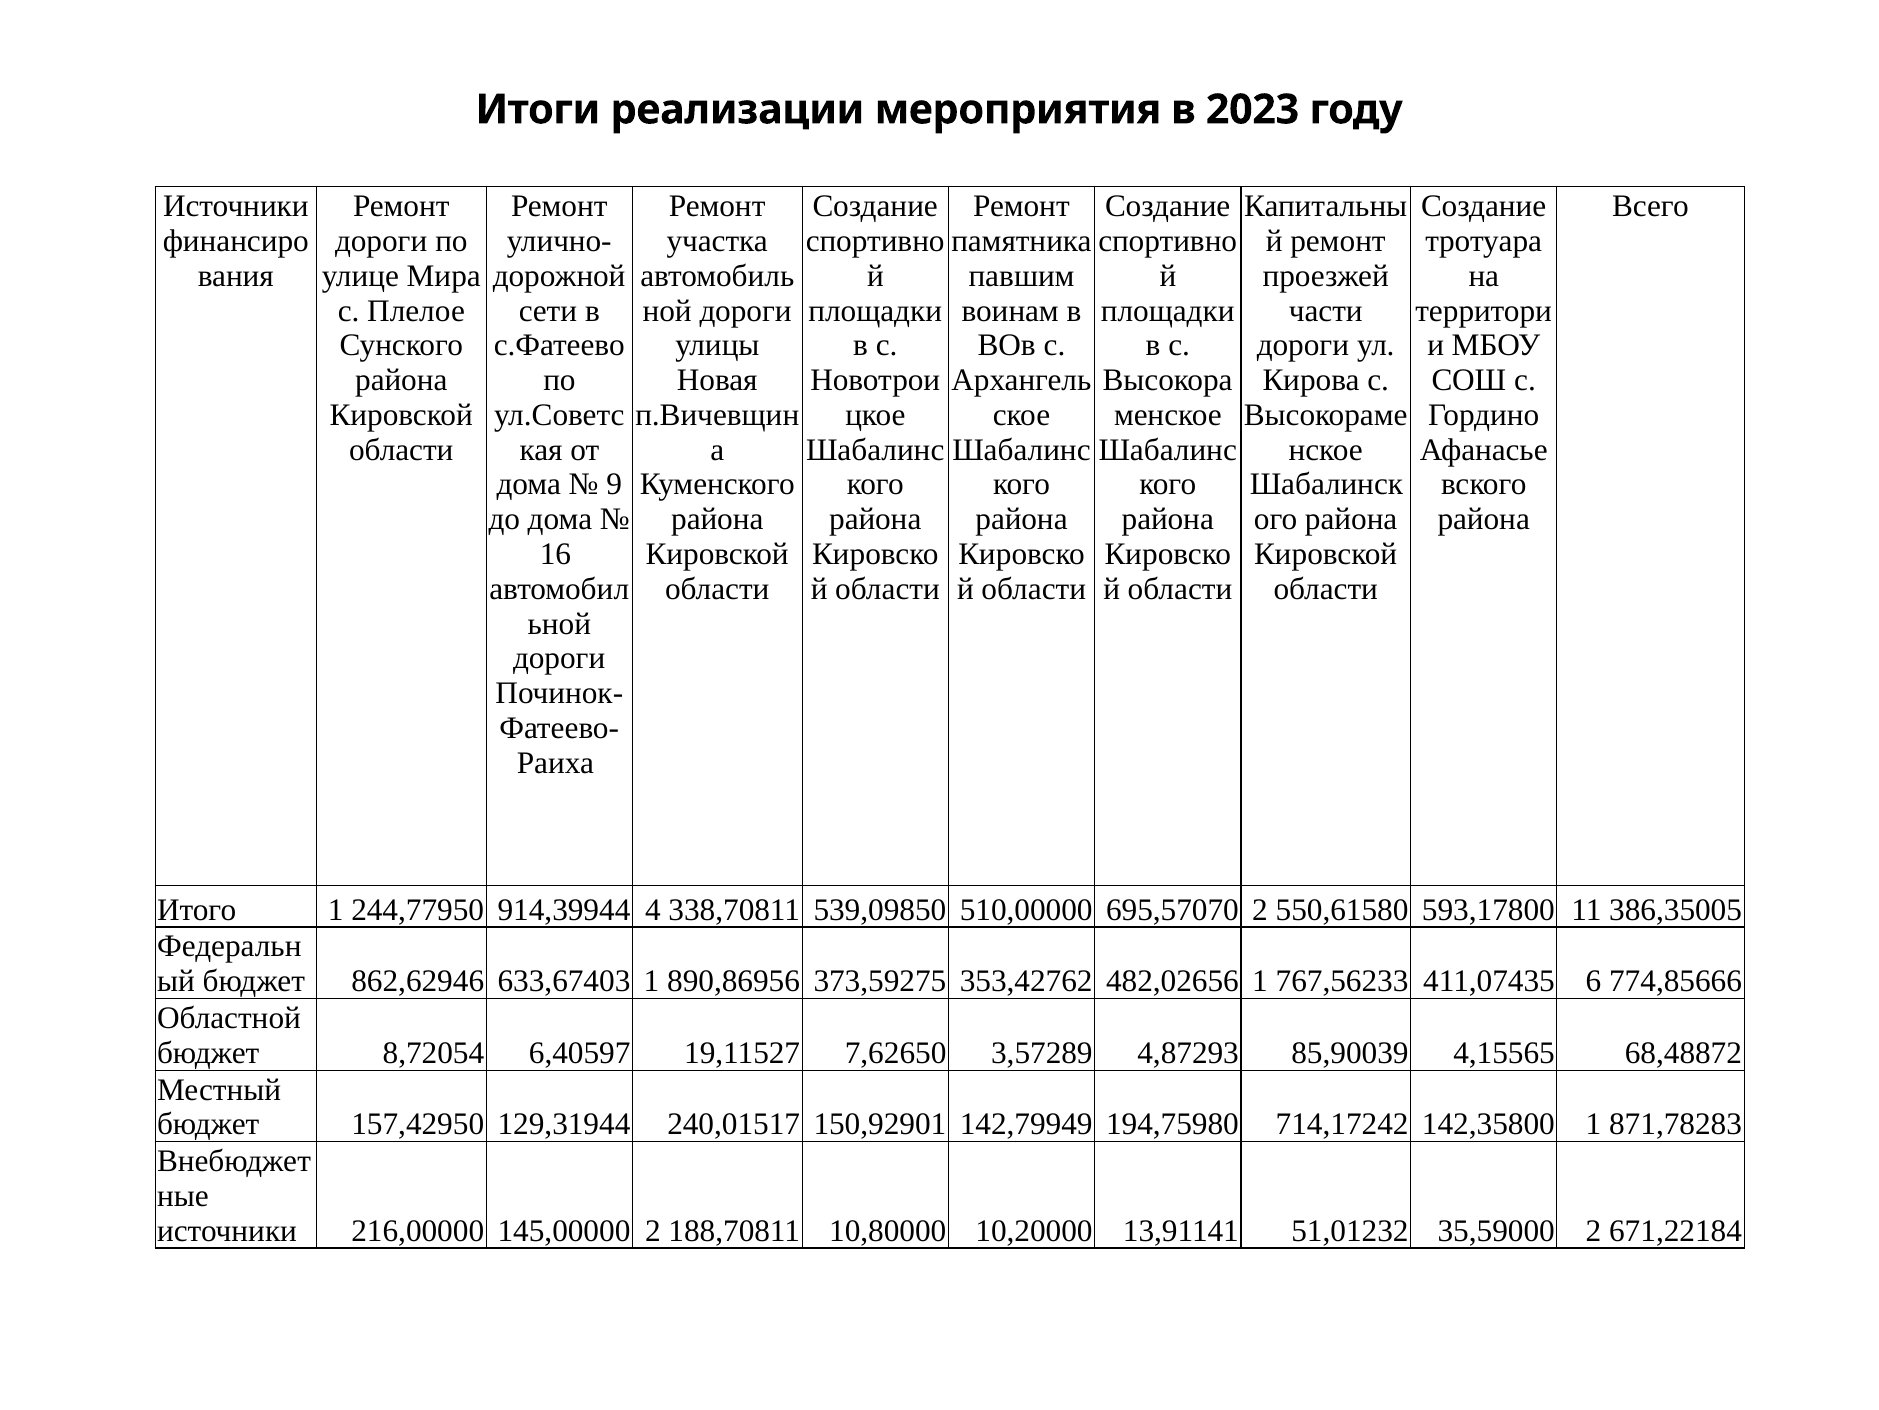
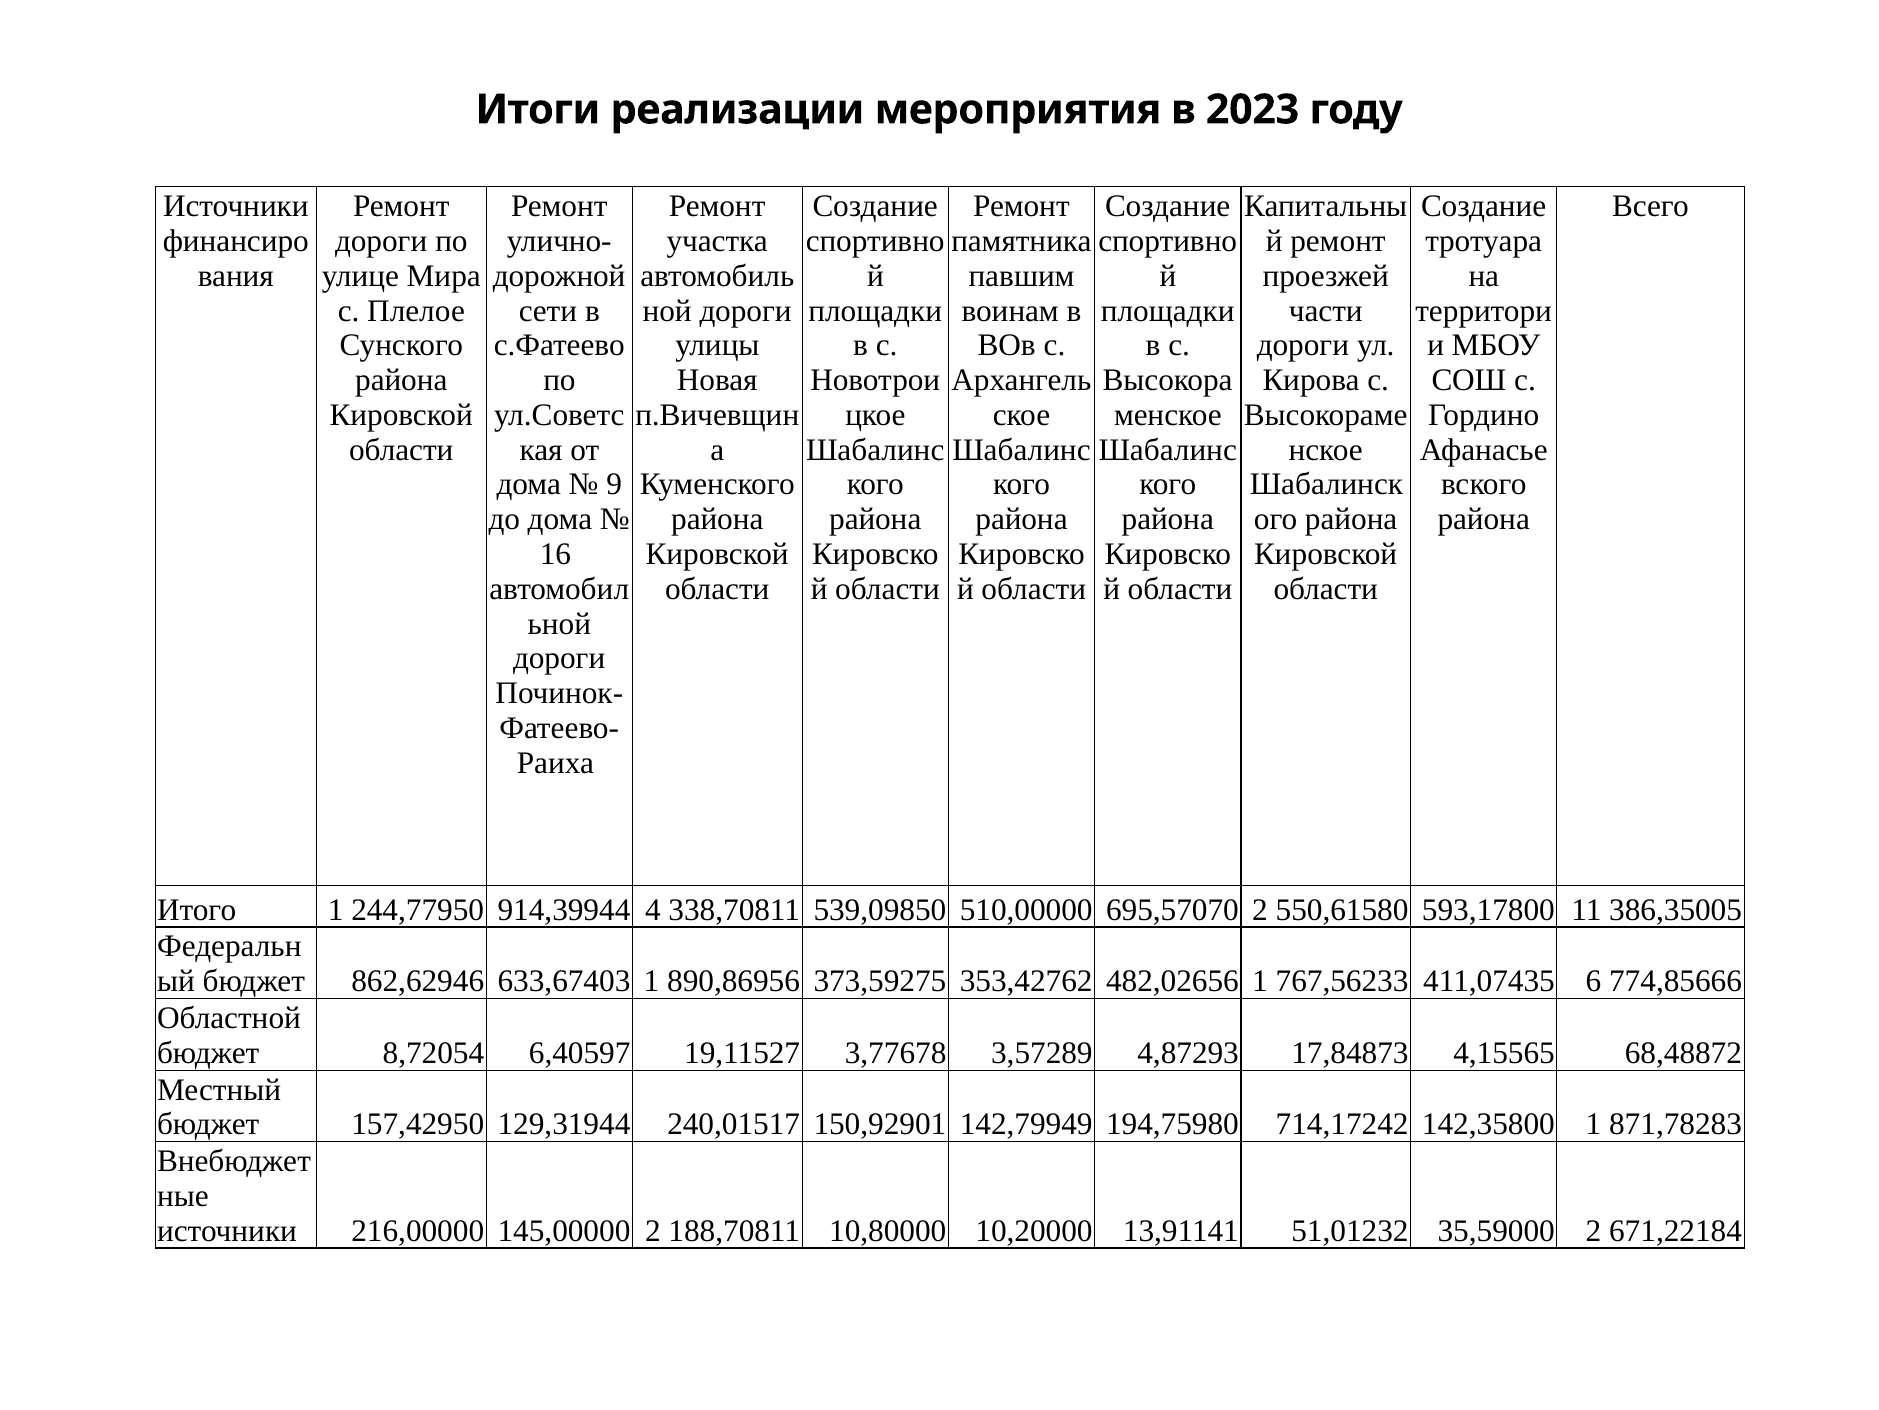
7,62650: 7,62650 -> 3,77678
85,90039: 85,90039 -> 17,84873
